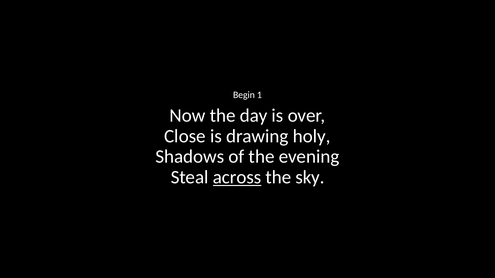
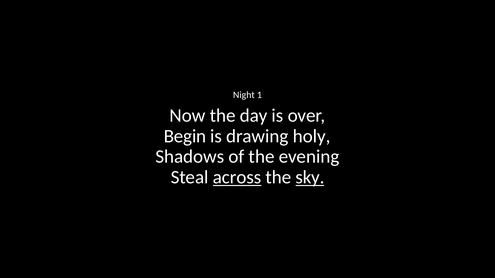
Begin: Begin -> Night
Close: Close -> Begin
sky underline: none -> present
